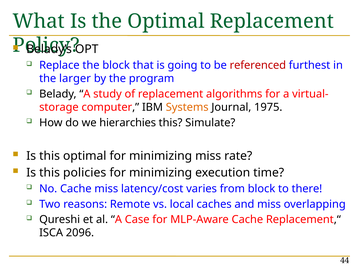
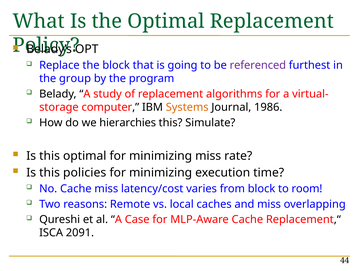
referenced colour: red -> purple
larger: larger -> group
1975: 1975 -> 1986
there: there -> room
2096: 2096 -> 2091
